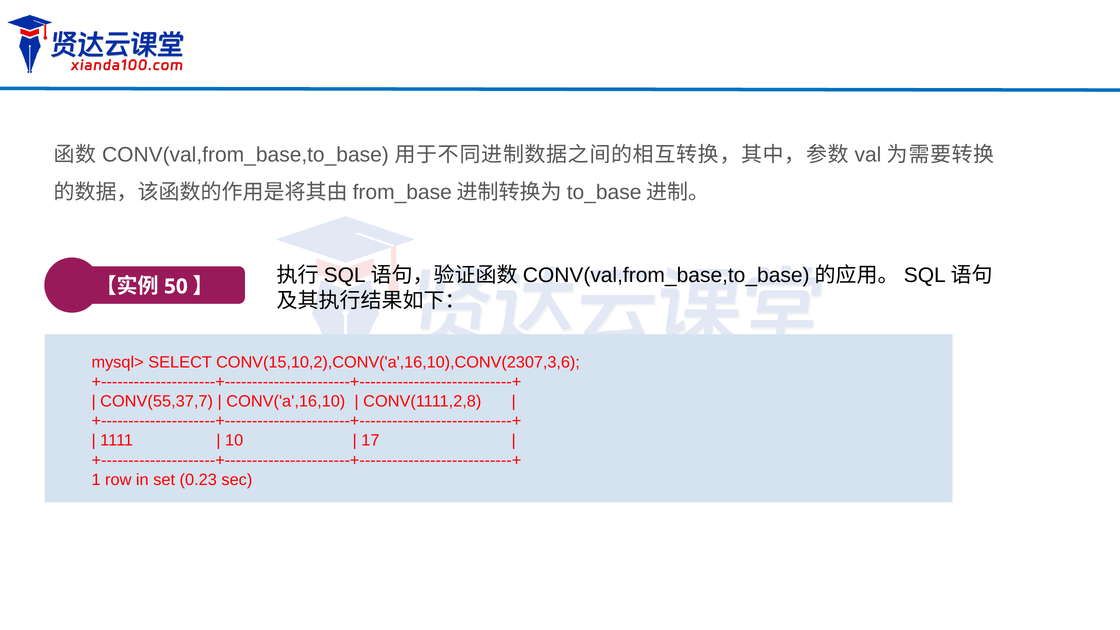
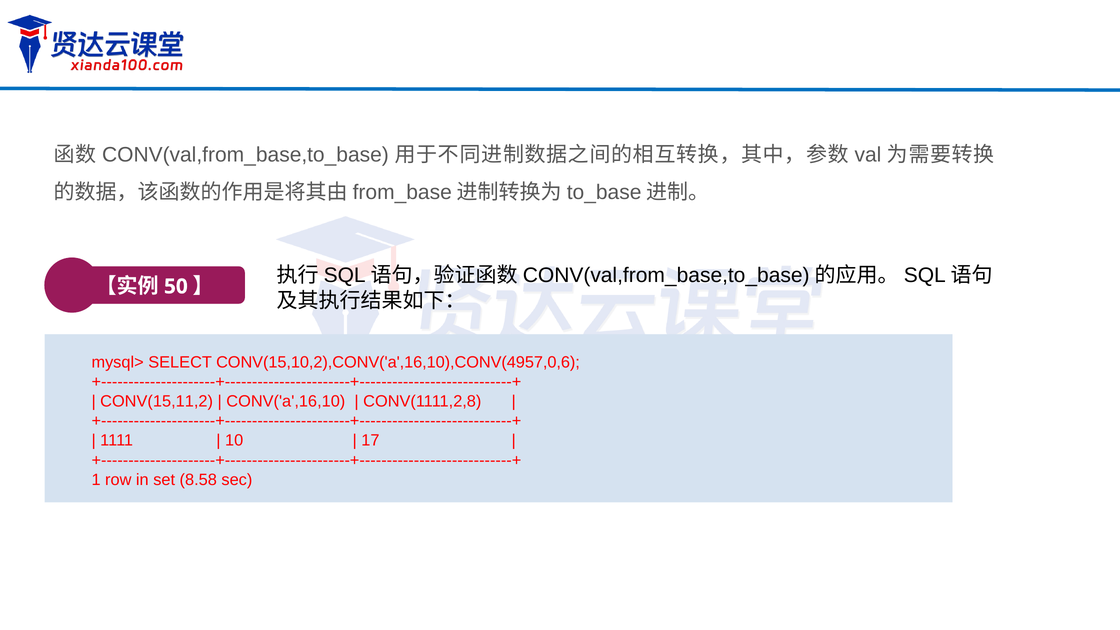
CONV(15,10,2),CONV('a',16,10),CONV(2307,3,6: CONV(15,10,2),CONV('a',16,10),CONV(2307,3,6 -> CONV(15,10,2),CONV('a',16,10),CONV(4957,0,6
CONV(55,37,7: CONV(55,37,7 -> CONV(15,11,2
0.23: 0.23 -> 8.58
